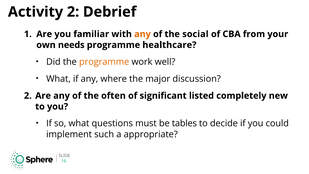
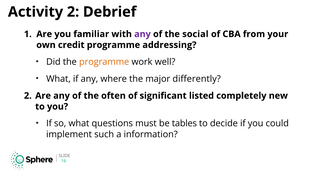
any at (142, 34) colour: orange -> purple
needs: needs -> credit
healthcare: healthcare -> addressing
discussion: discussion -> differently
appropriate: appropriate -> information
